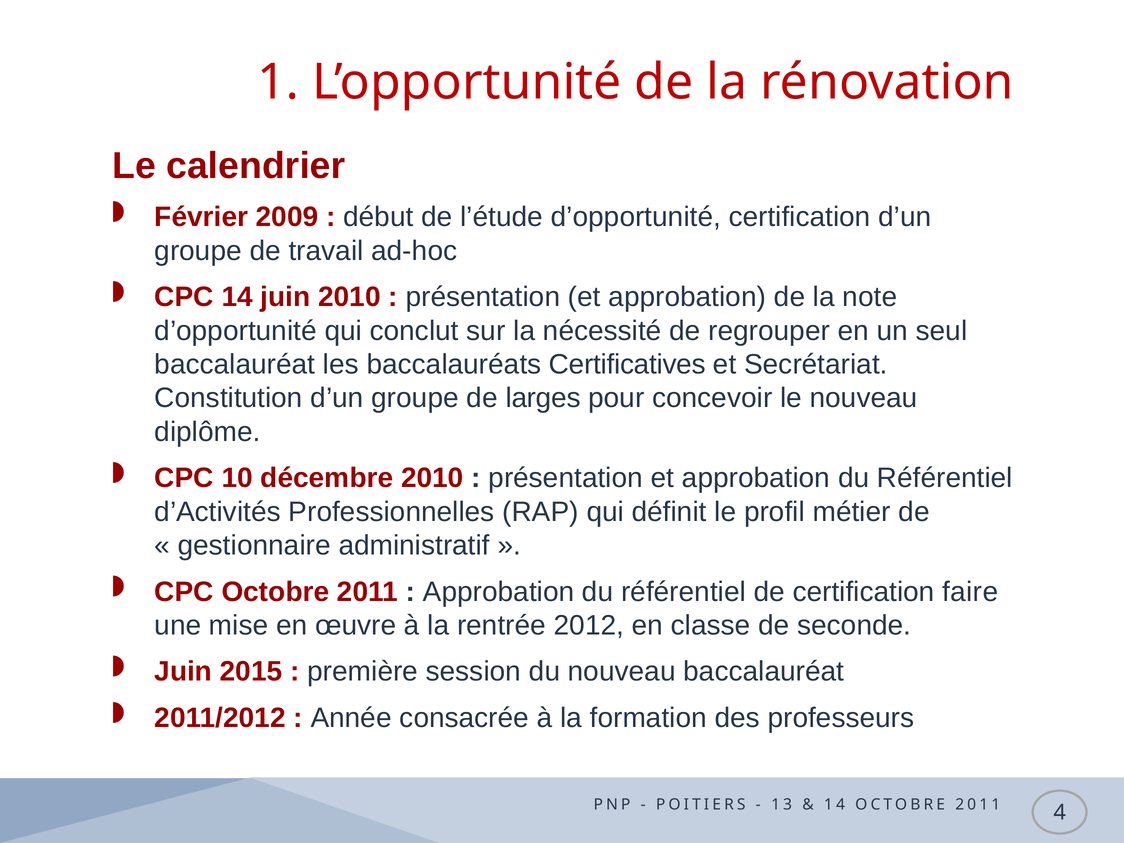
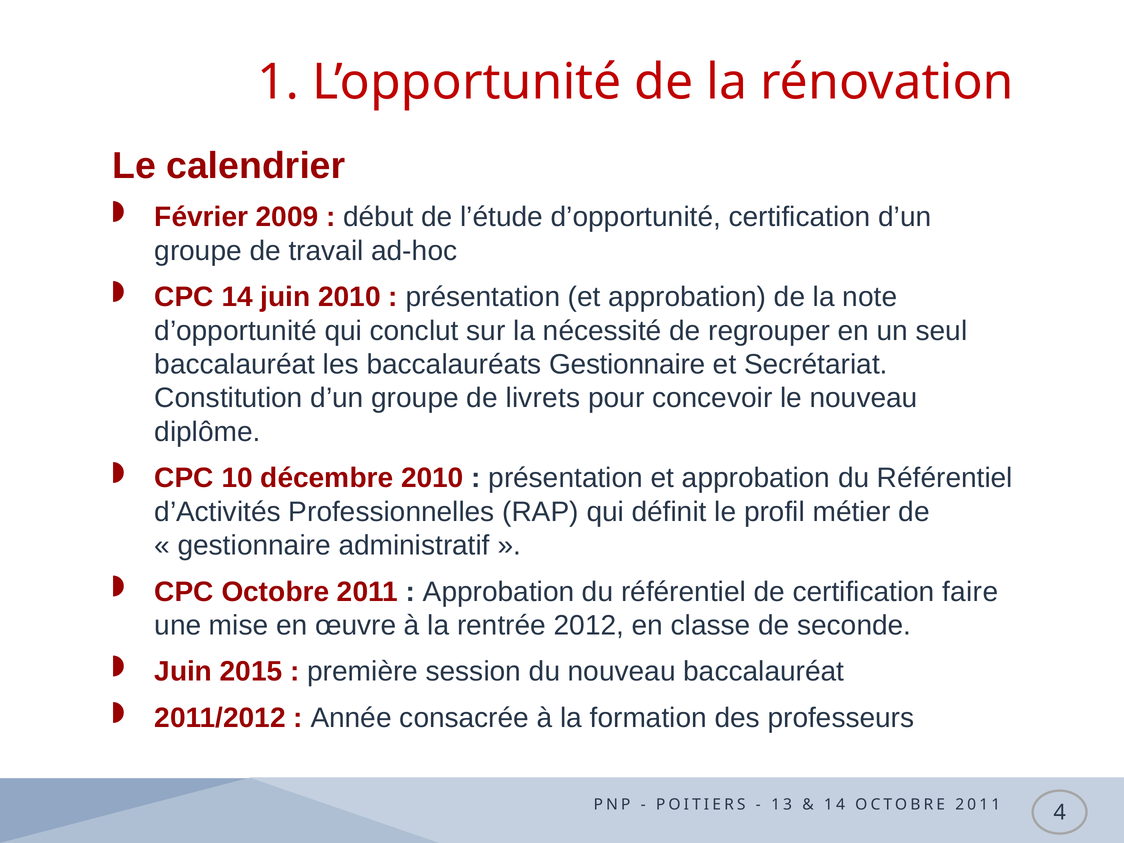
baccalauréats Certificatives: Certificatives -> Gestionnaire
larges: larges -> livrets
